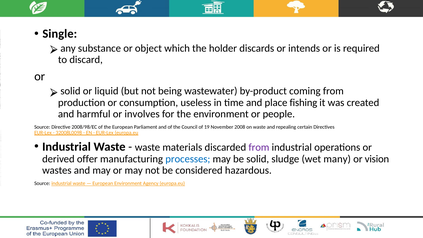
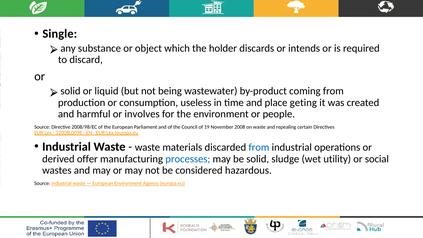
fishing: fishing -> geting
from at (259, 147) colour: purple -> blue
many: many -> utility
vision: vision -> social
